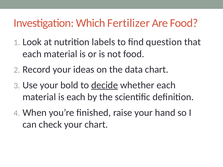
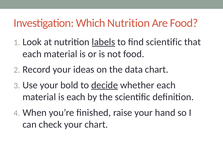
Which Fertilizer: Fertilizer -> Nutrition
labels underline: none -> present
find question: question -> scientific
